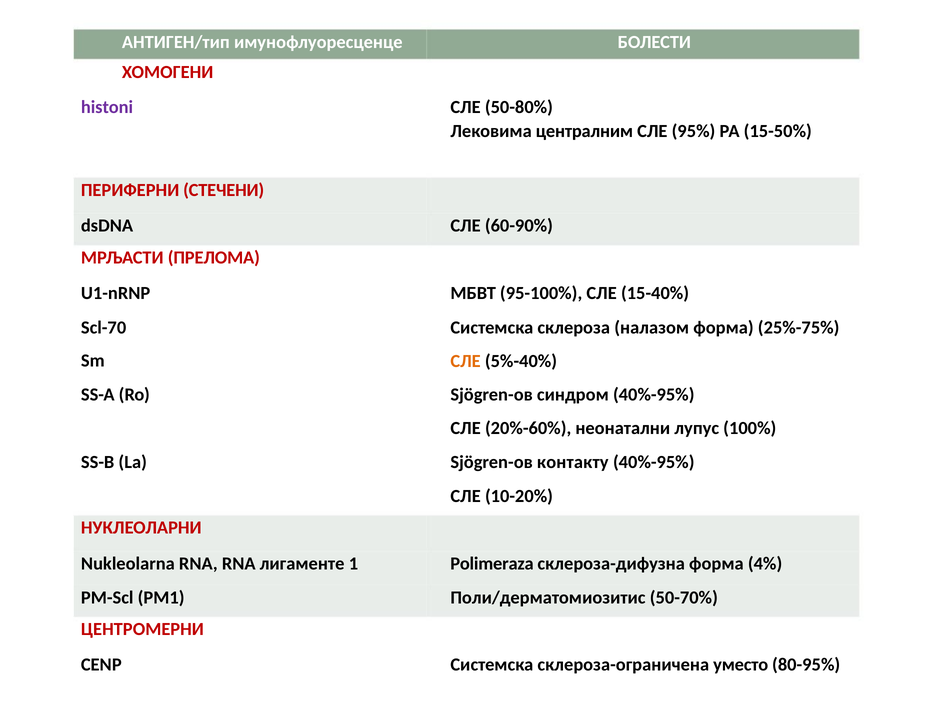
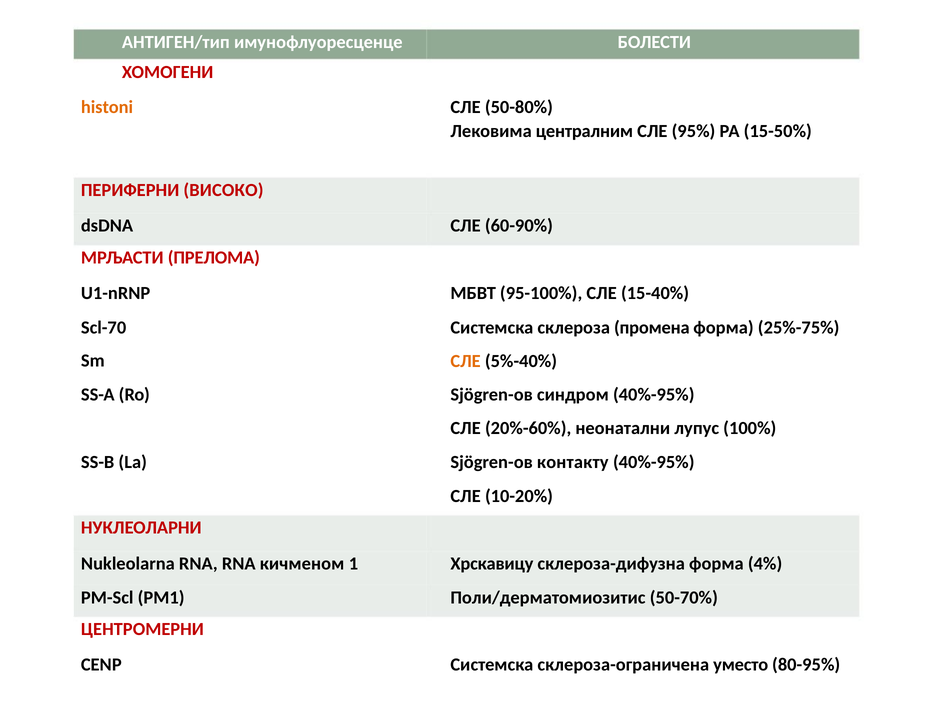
histoni colour: purple -> orange
СТЕЧЕНИ: СТЕЧЕНИ -> ВИСОКО
налазом: налазом -> промена
лигаменте: лигаменте -> кичменом
Polimeraza: Polimeraza -> Хрскавицу
